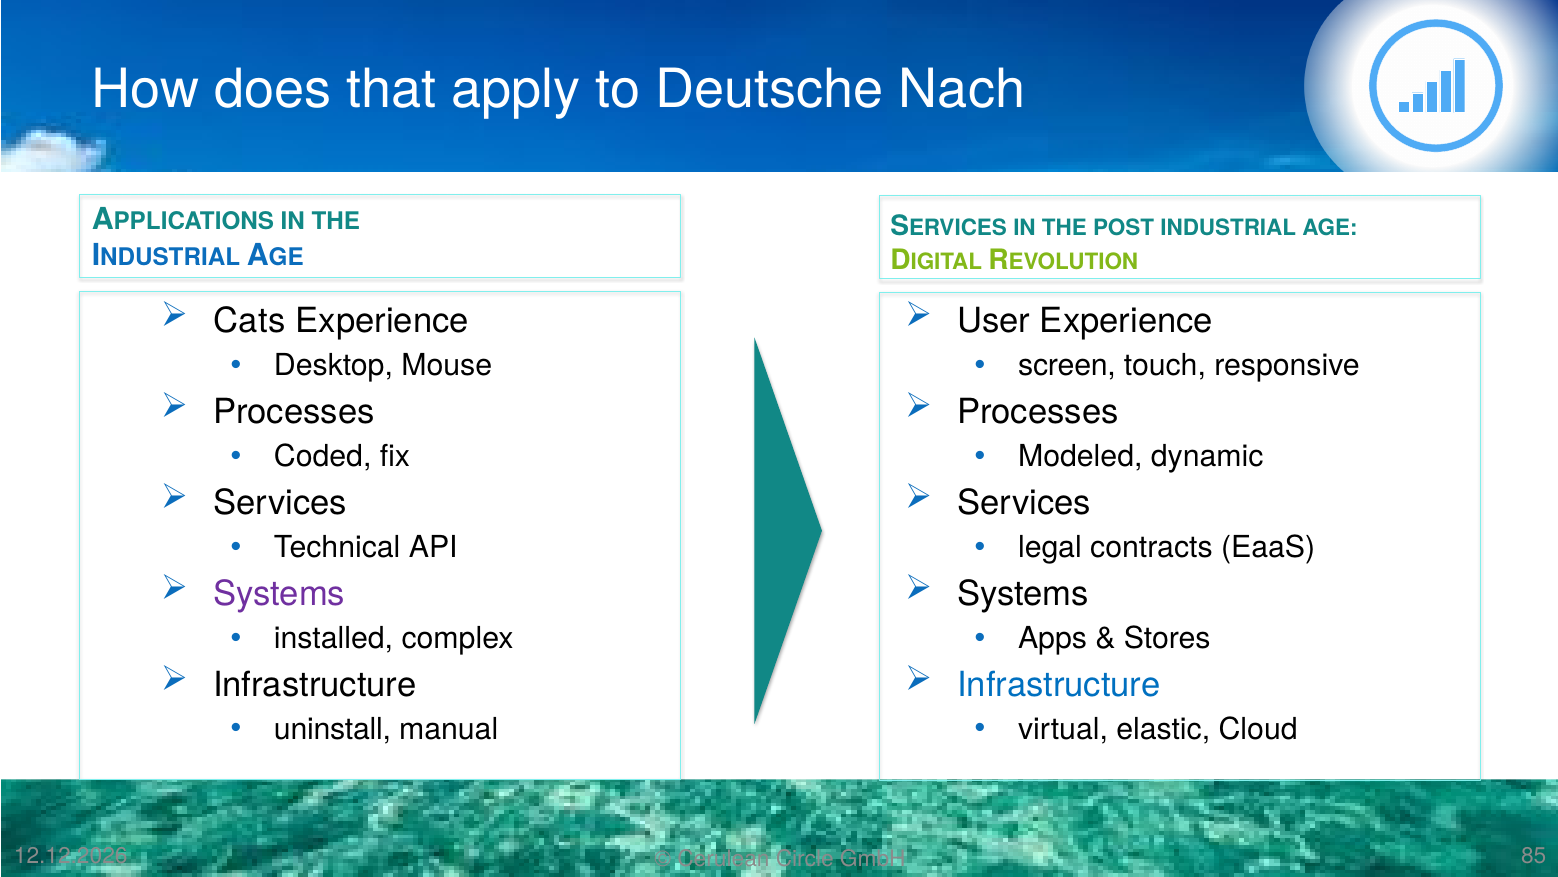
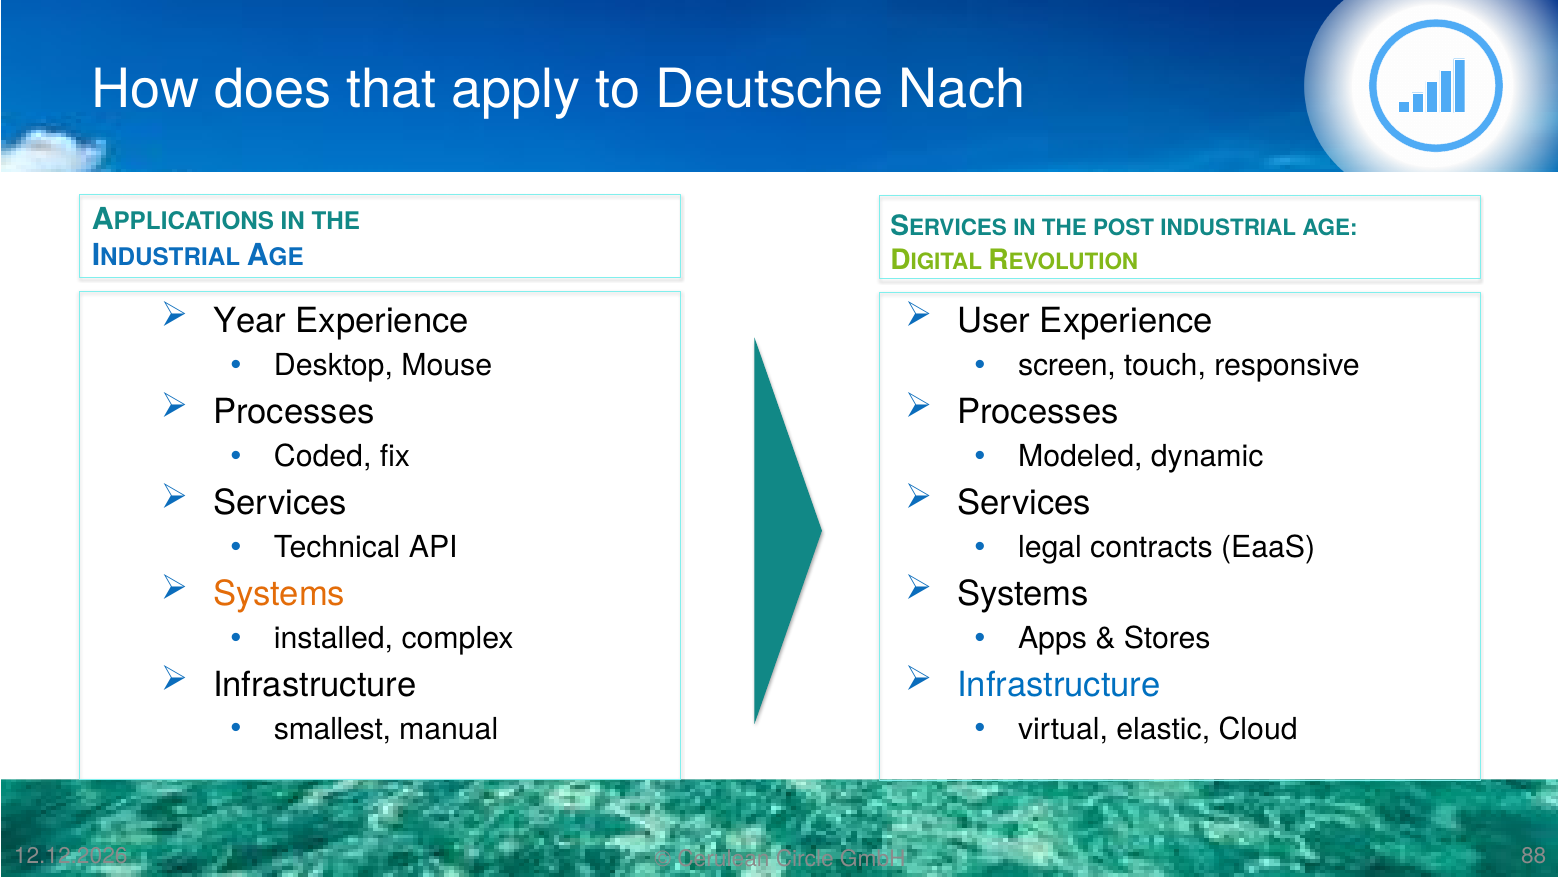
Cats: Cats -> Year
Systems at (279, 593) colour: purple -> orange
uninstall: uninstall -> smallest
85: 85 -> 88
